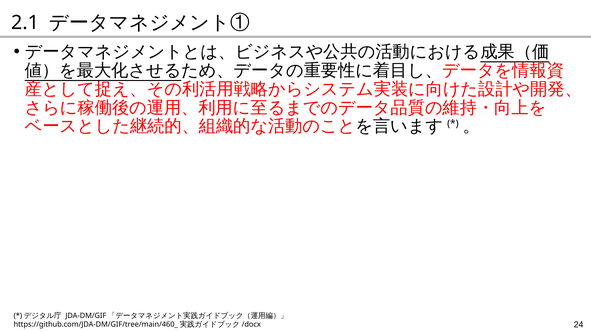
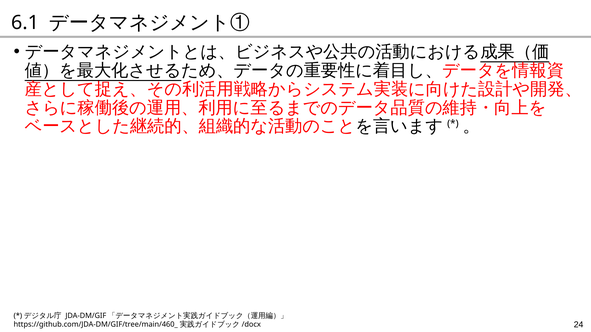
2.1: 2.1 -> 6.1
